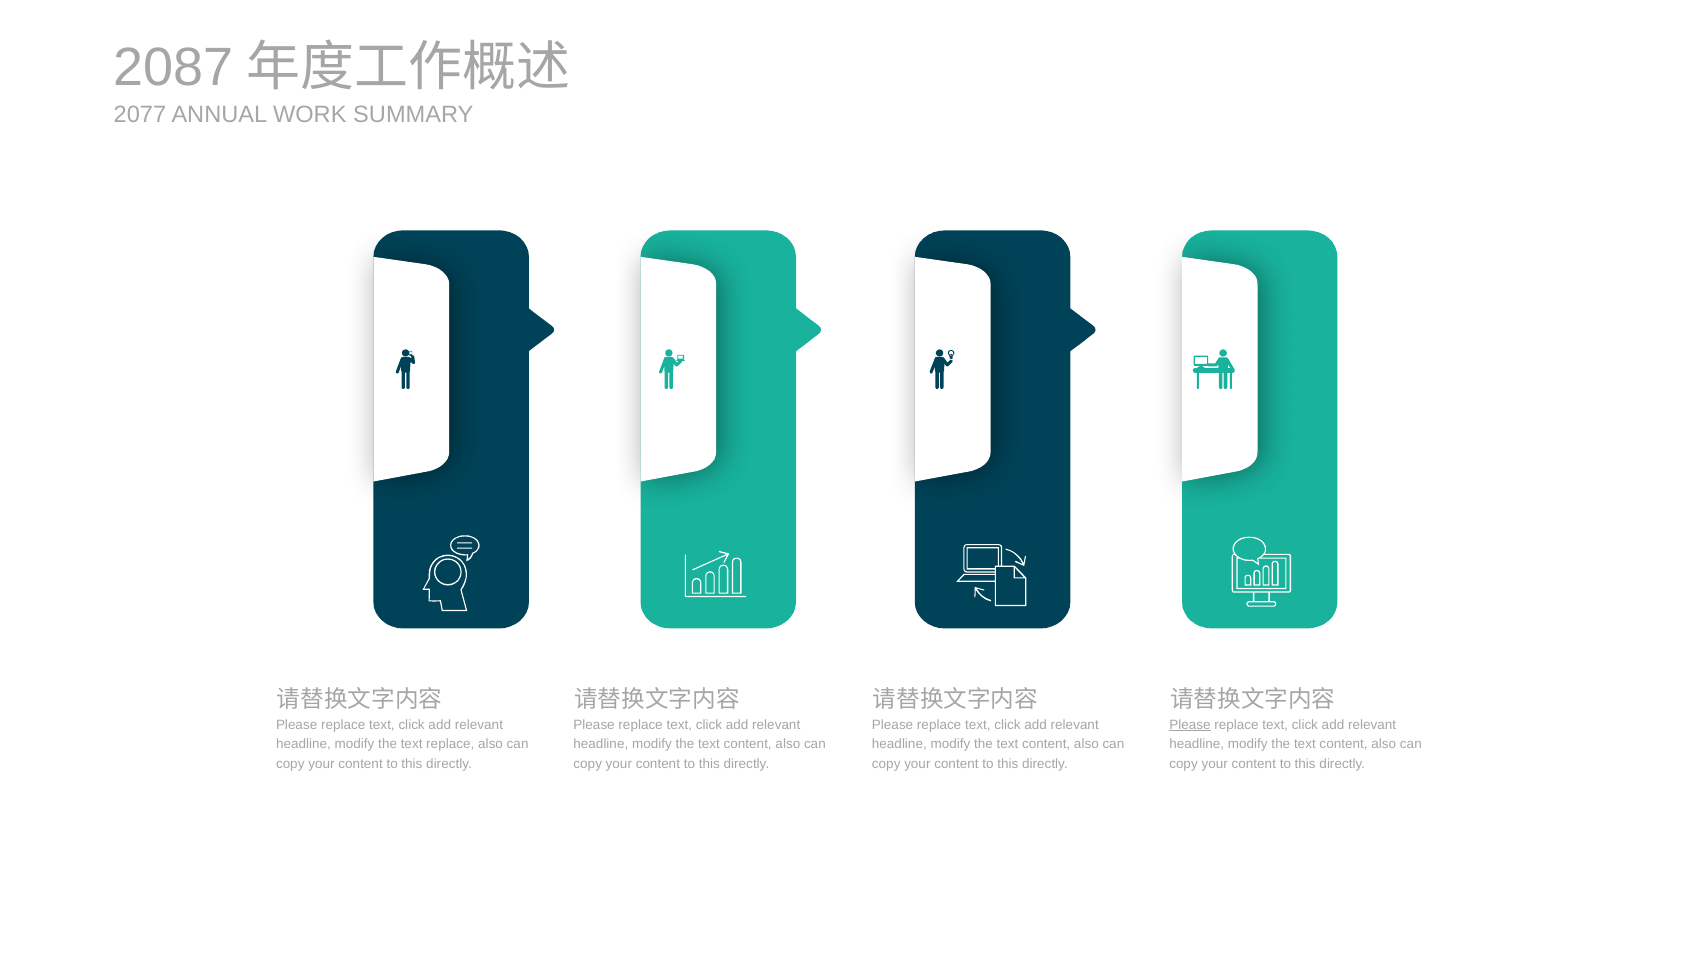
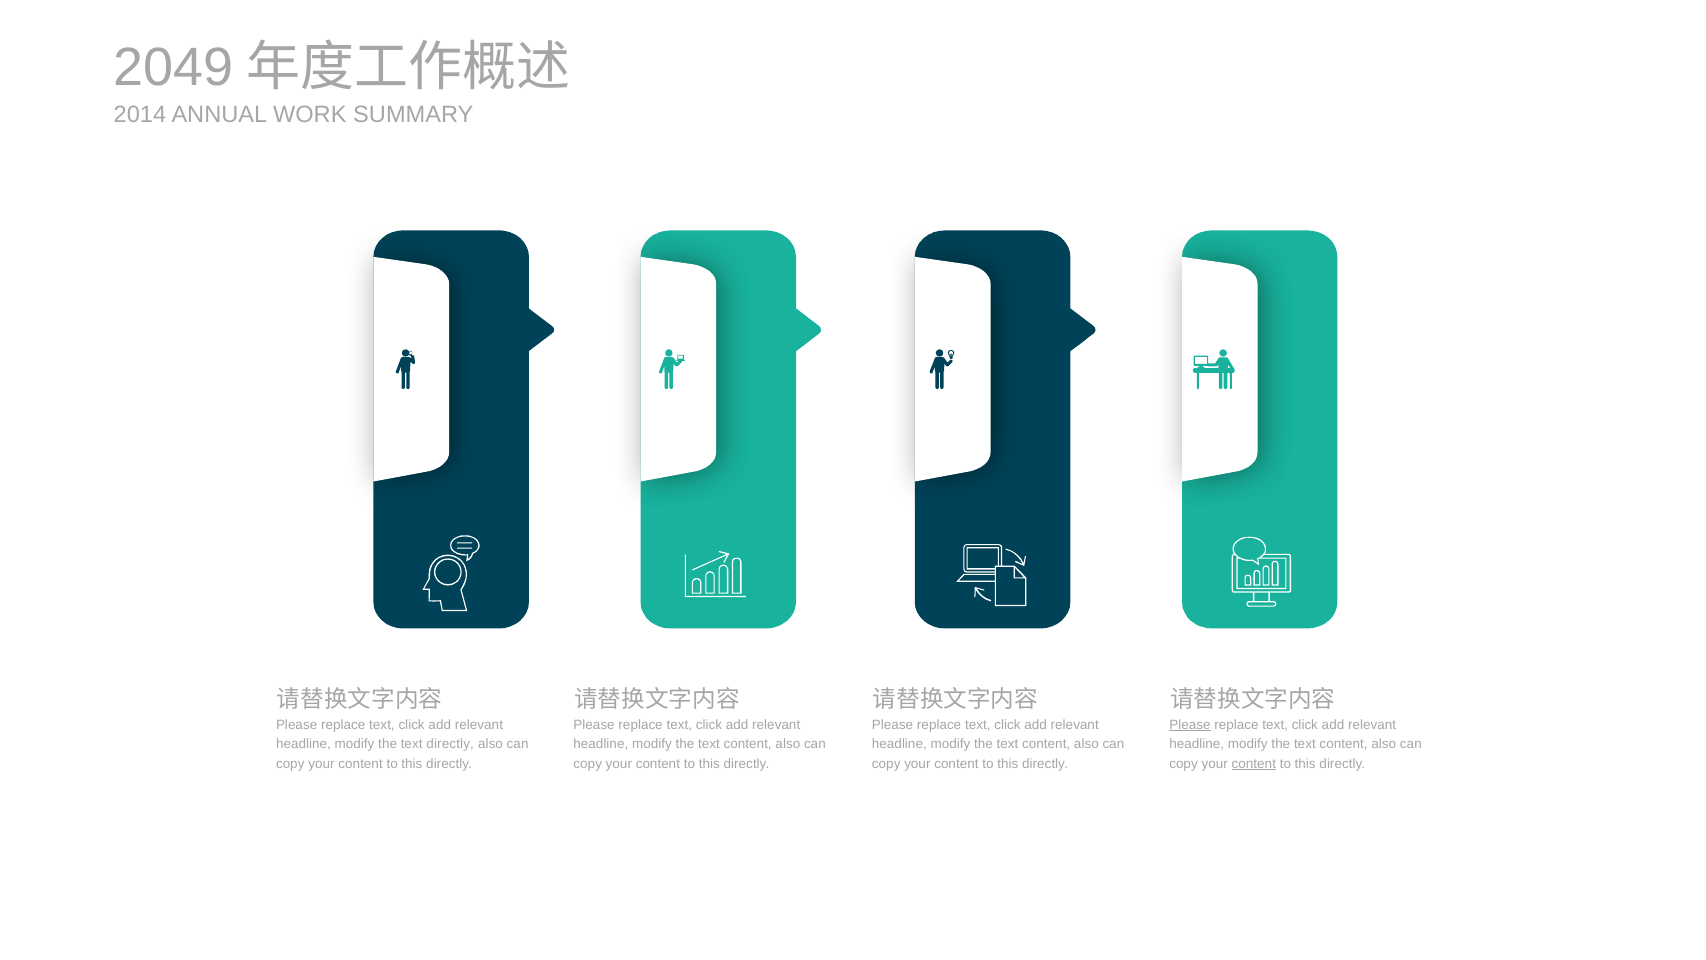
2087: 2087 -> 2049
2077: 2077 -> 2014
text replace: replace -> directly
content at (1254, 763) underline: none -> present
